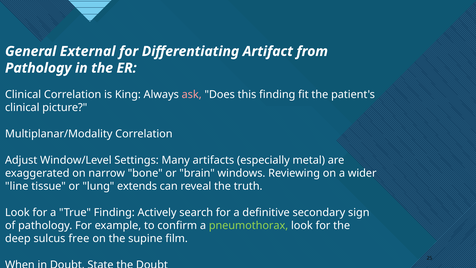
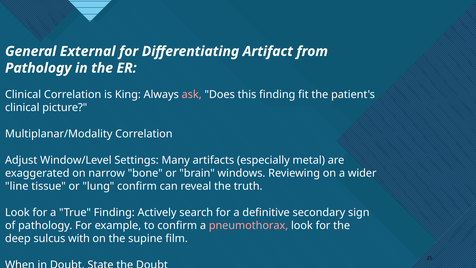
lung extends: extends -> confirm
pneumothorax colour: light green -> pink
free: free -> with
